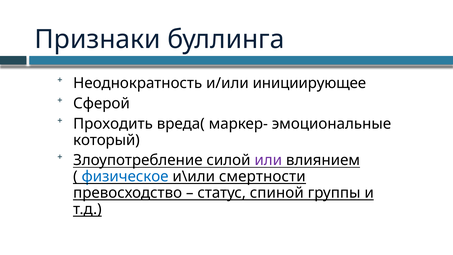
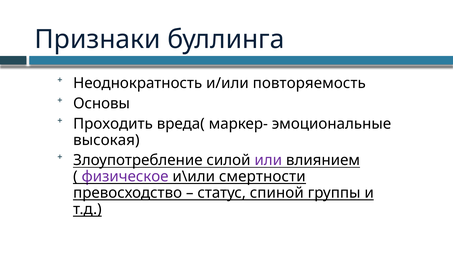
инициирующее: инициирующее -> повторяемость
Сферой: Сферой -> Основы
который: который -> высокая
физическое colour: blue -> purple
